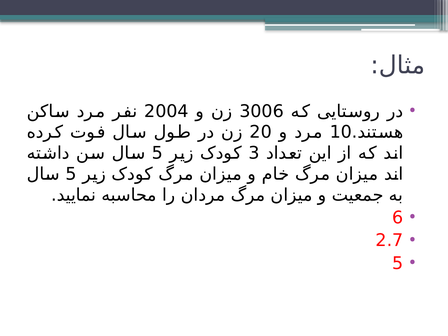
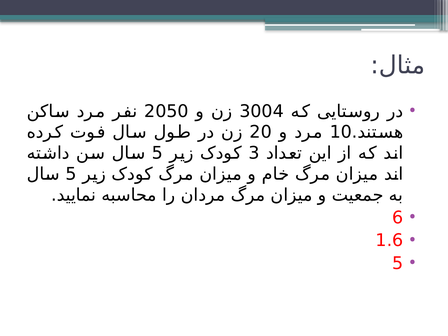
2004: 2004 -> 2050
3006: 3006 -> 3004
2.7: 2.7 -> 1.6
